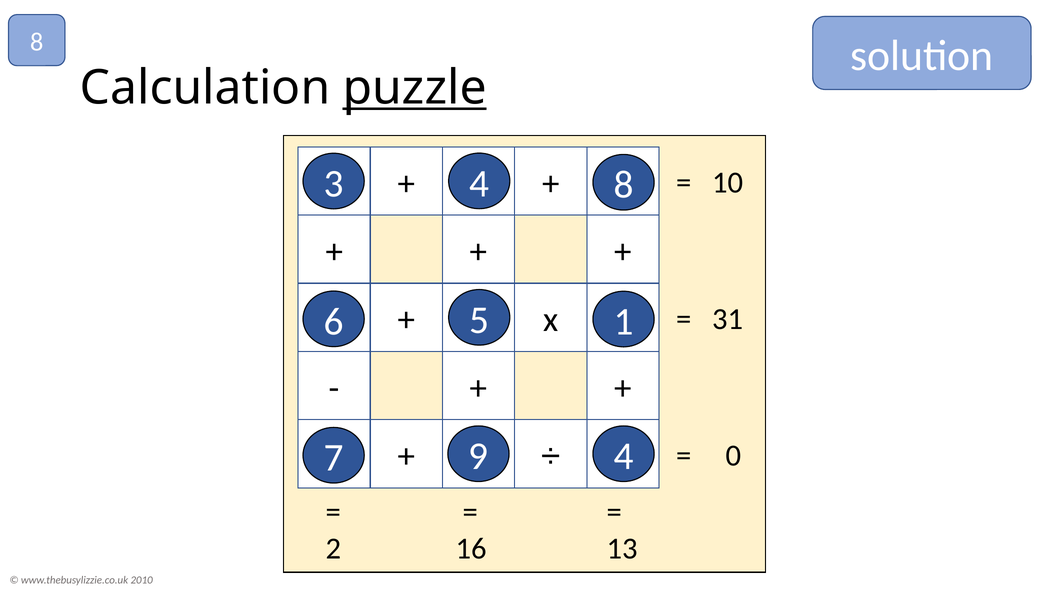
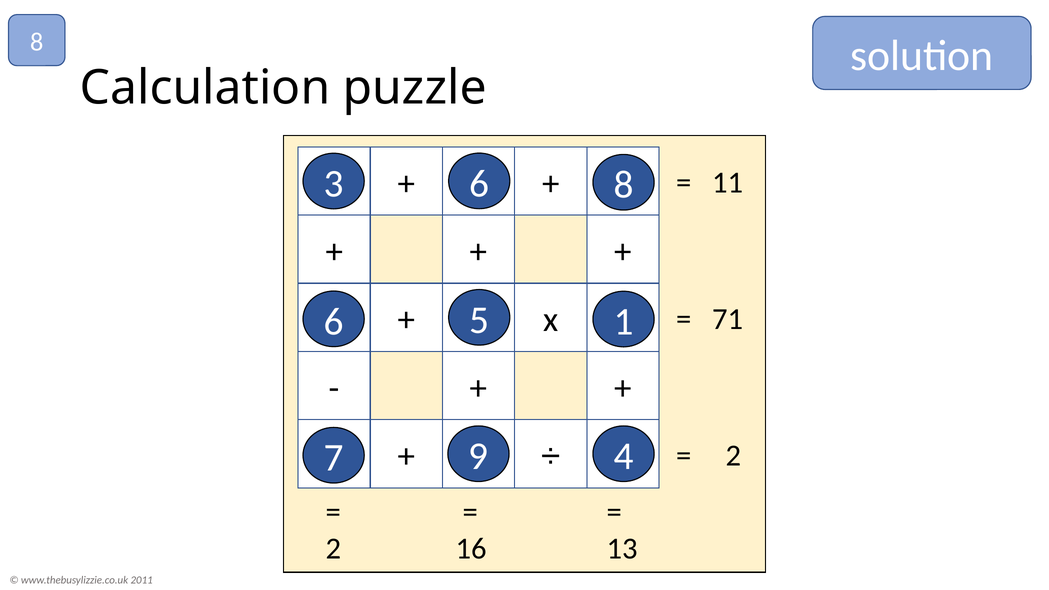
puzzle underline: present -> none
3 4: 4 -> 6
10: 10 -> 11
31: 31 -> 71
0 at (734, 456): 0 -> 2
2010: 2010 -> 2011
